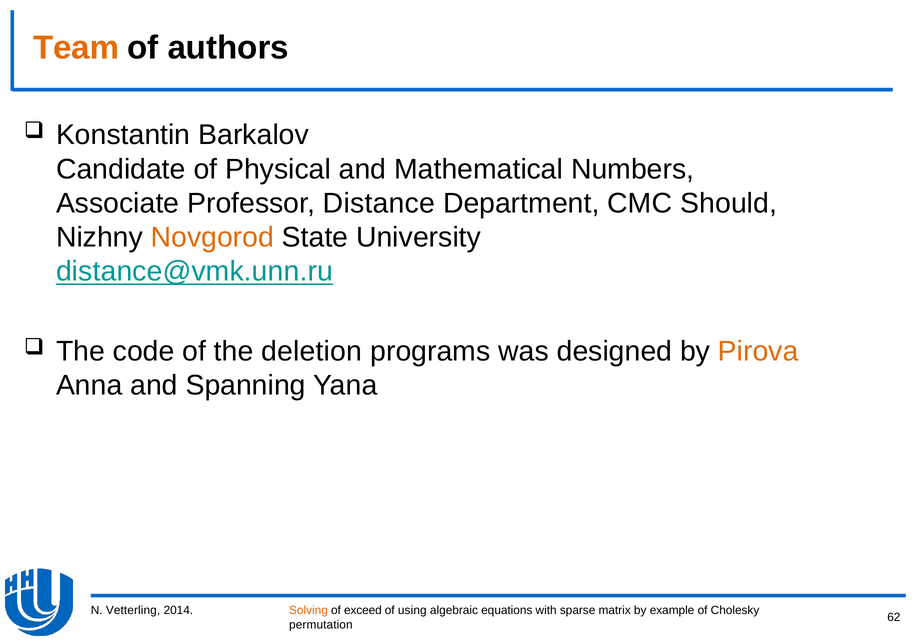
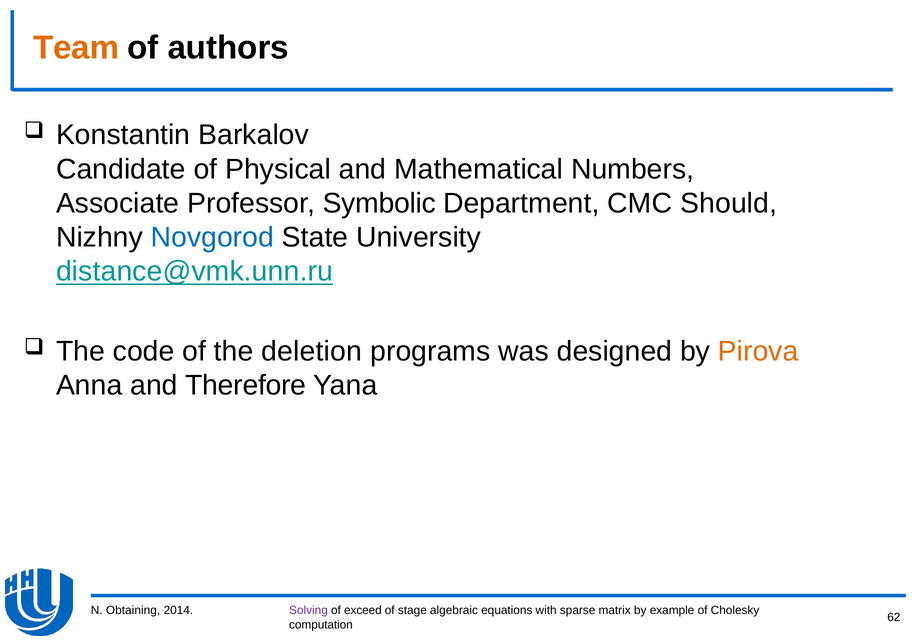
Distance: Distance -> Symbolic
Novgorod colour: orange -> blue
Spanning: Spanning -> Therefore
Vetterling: Vetterling -> Obtaining
Solving colour: orange -> purple
using: using -> stage
permutation: permutation -> computation
